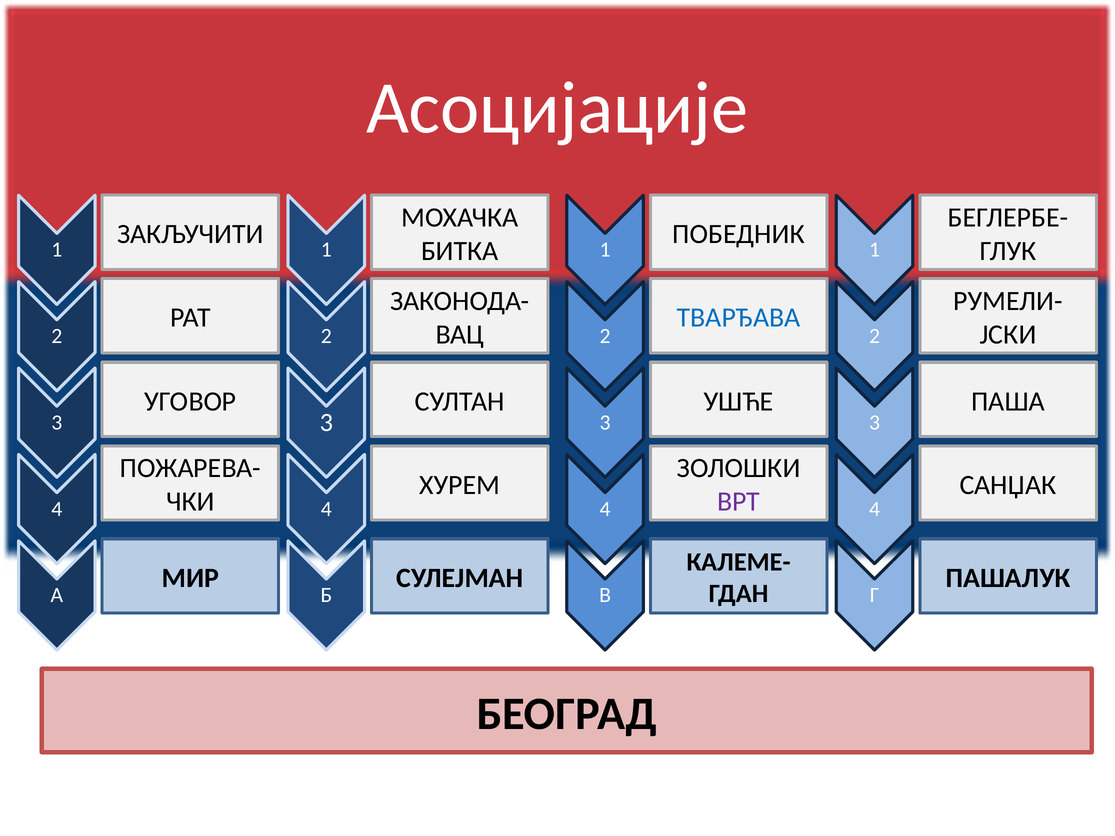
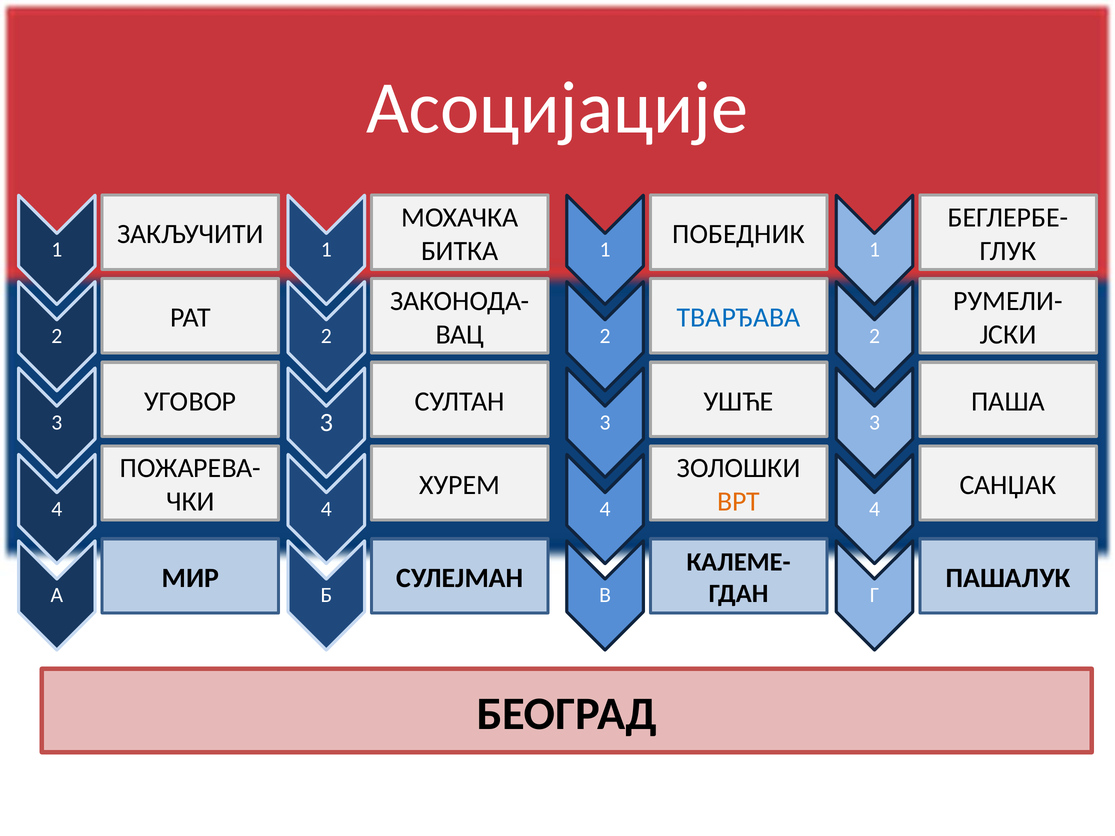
ВРТ colour: purple -> orange
